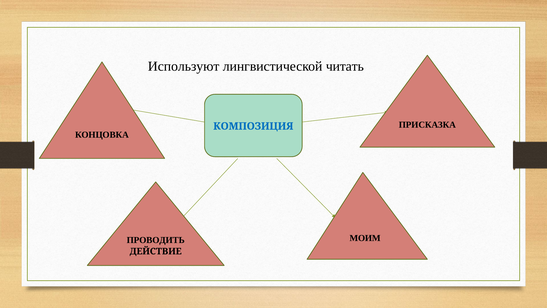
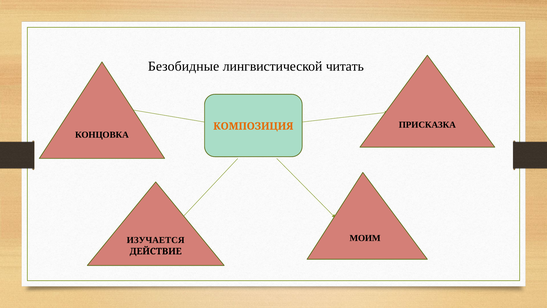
Используют: Используют -> Безобидные
КОМПОЗИЦИЯ colour: blue -> orange
ПРОВОДИТЬ: ПРОВОДИТЬ -> ИЗУЧАЕТСЯ
